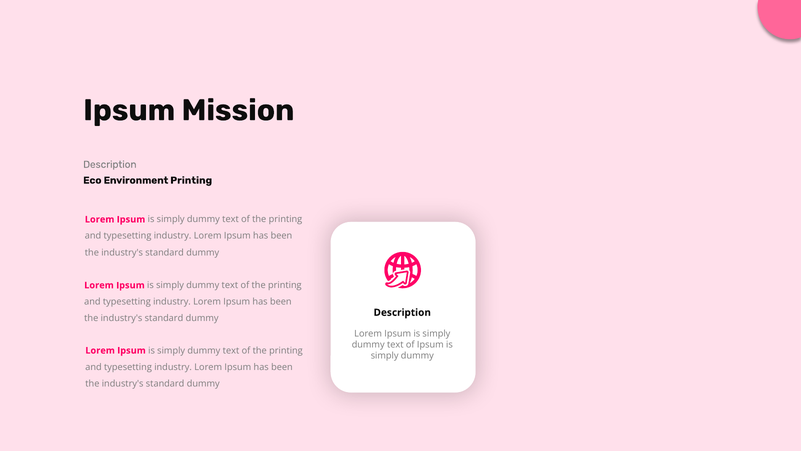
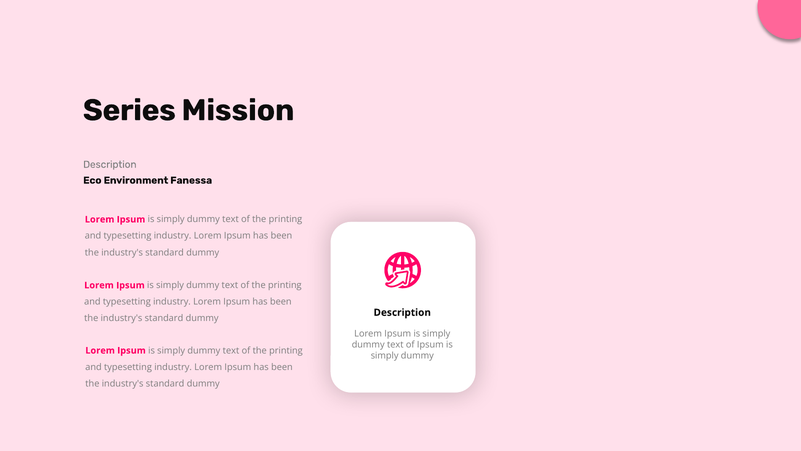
Ipsum at (129, 110): Ipsum -> Series
Environment Printing: Printing -> Fanessa
